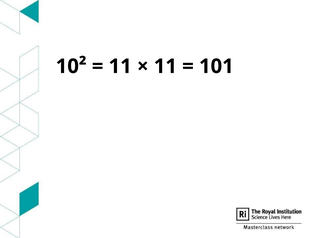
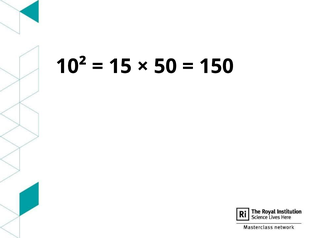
11 at (120, 66): 11 -> 15
11 at (165, 66): 11 -> 50
101: 101 -> 150
